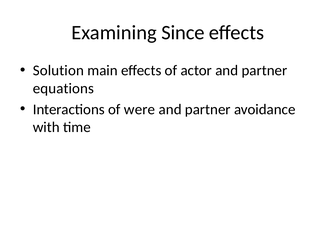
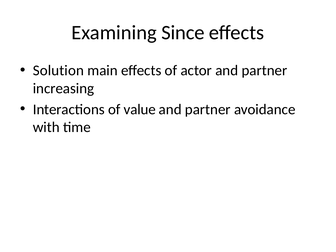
equations: equations -> increasing
were: were -> value
